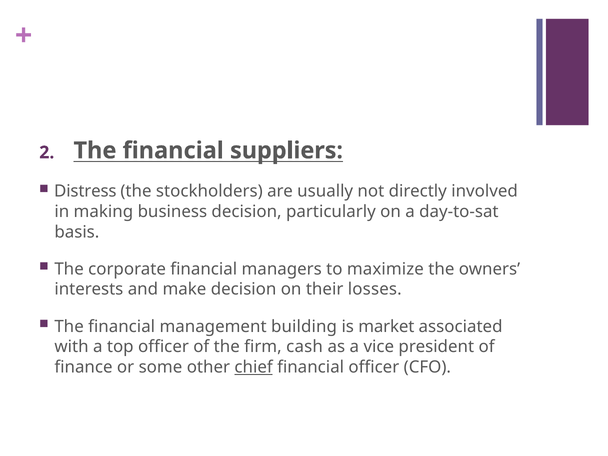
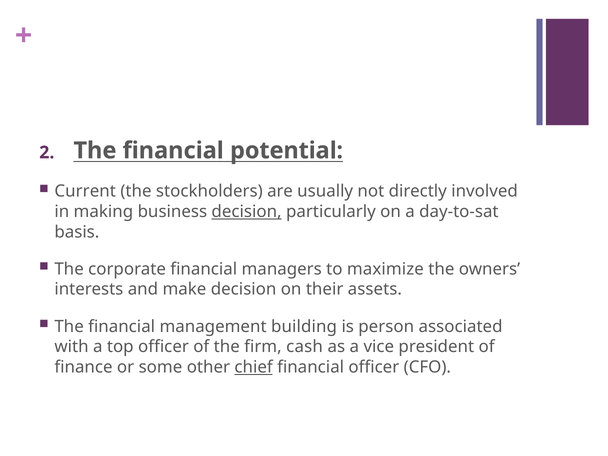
suppliers: suppliers -> potential
Distress: Distress -> Current
decision at (247, 212) underline: none -> present
losses: losses -> assets
market: market -> person
